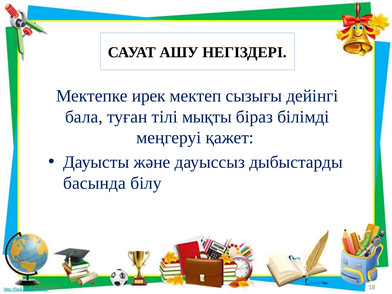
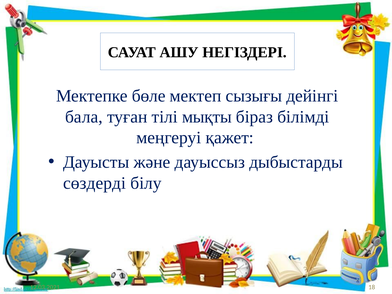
ирек: ирек -> бөле
басында: басында -> сөздерді
